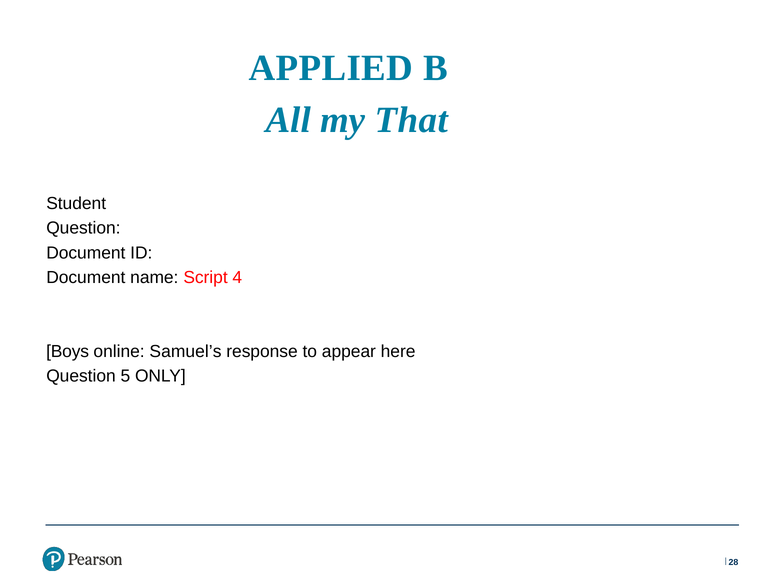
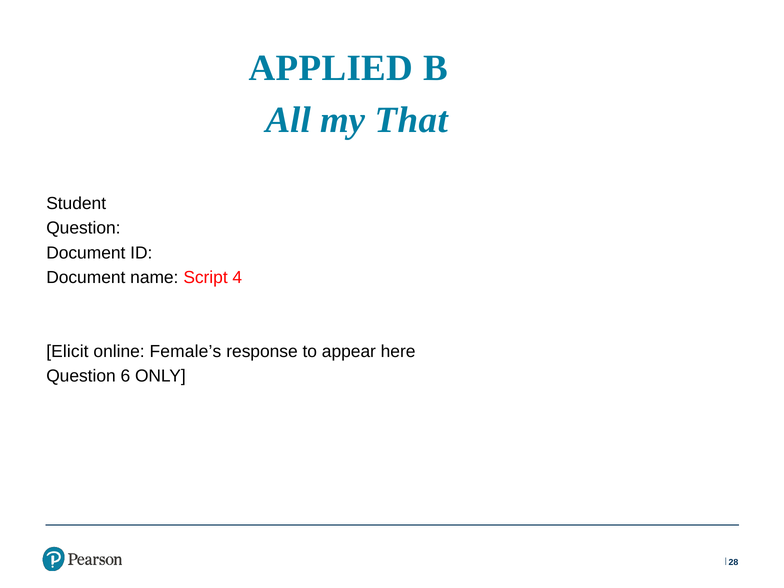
Boys: Boys -> Elicit
Samuel’s: Samuel’s -> Female’s
5: 5 -> 6
